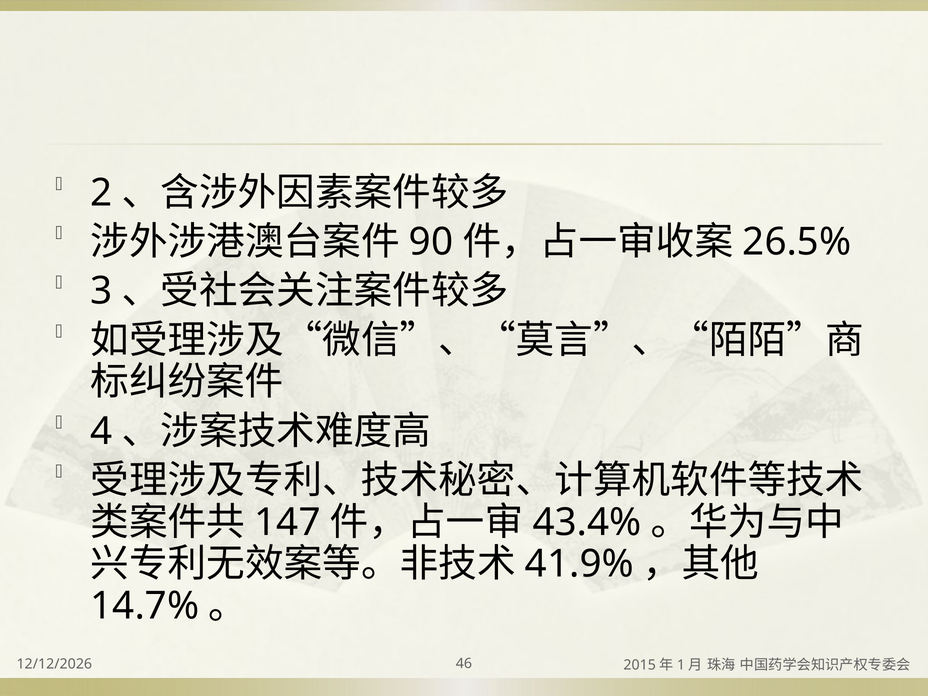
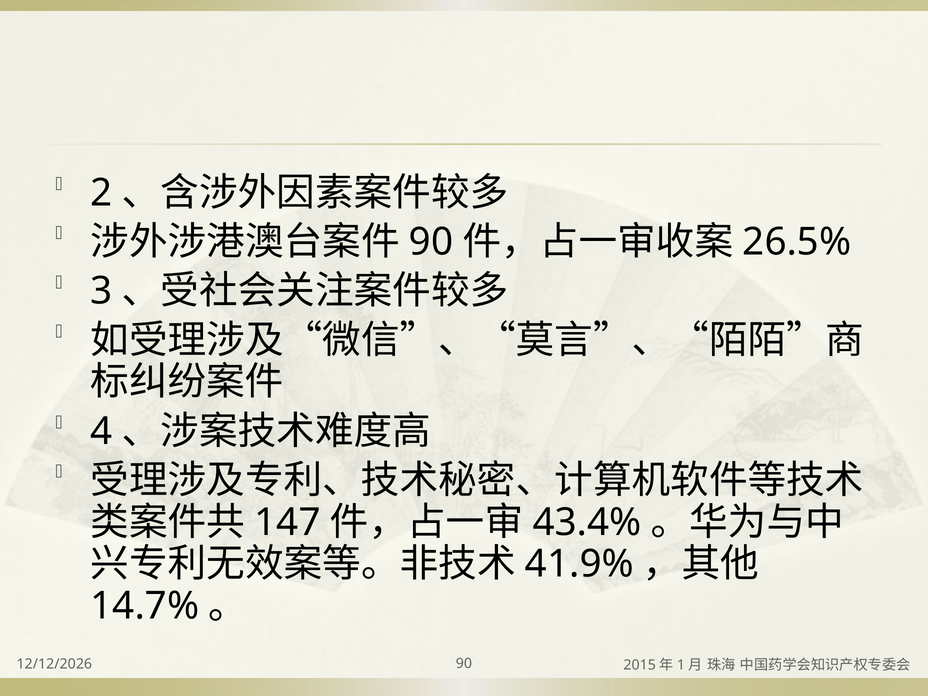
46 at (464, 664): 46 -> 90
